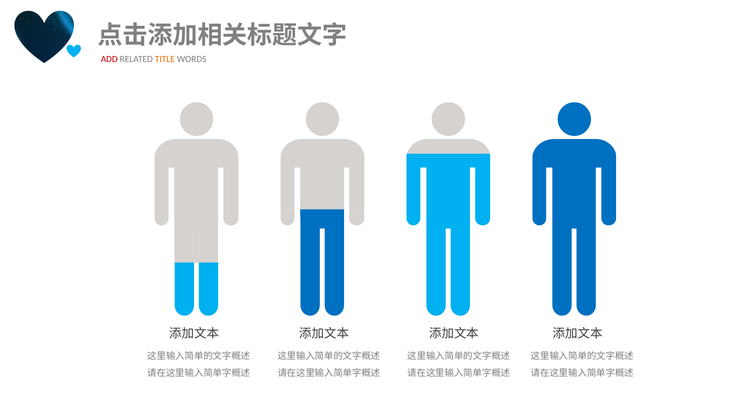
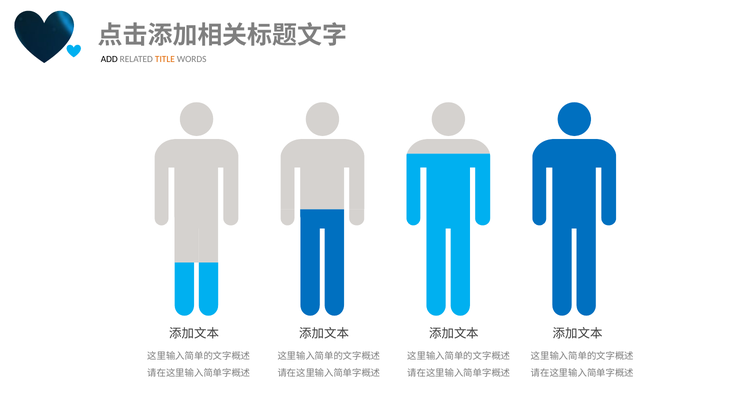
ADD colour: red -> black
